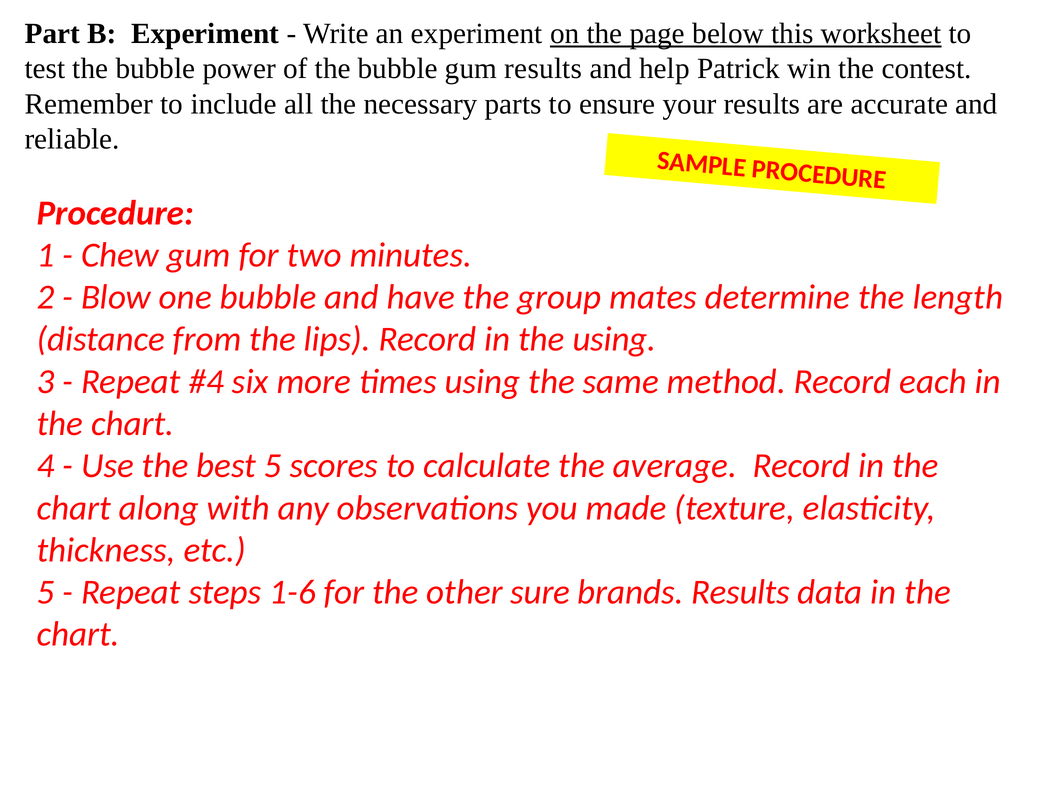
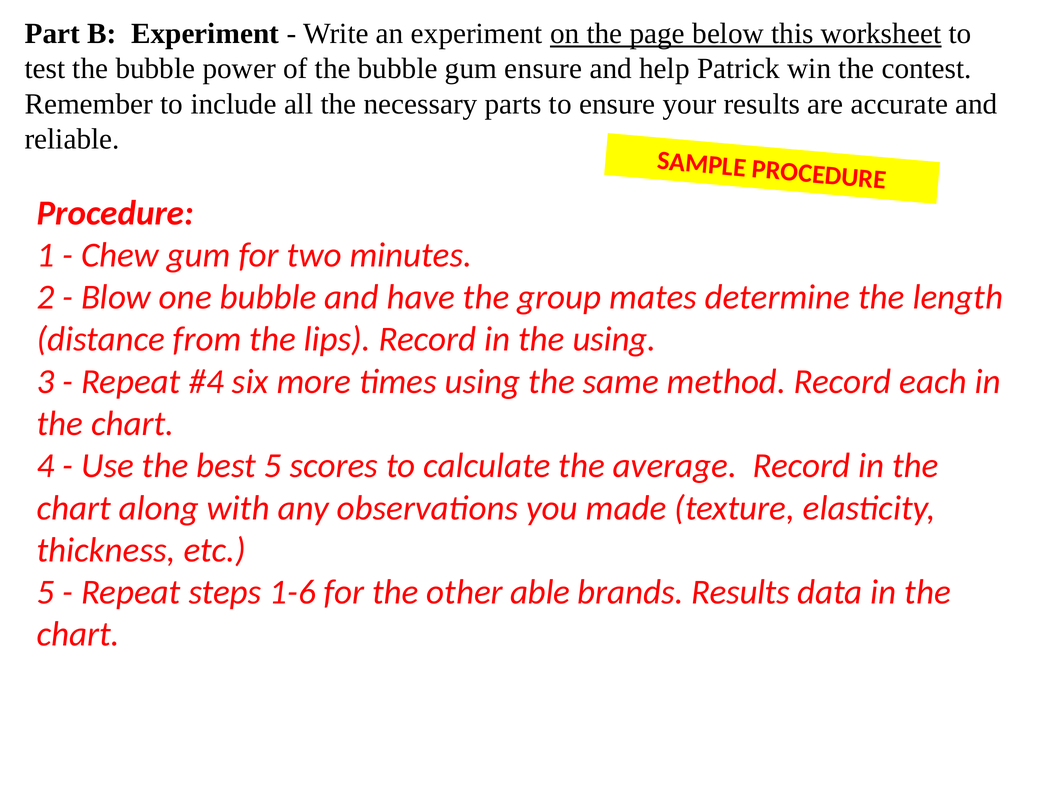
gum results: results -> ensure
sure: sure -> able
